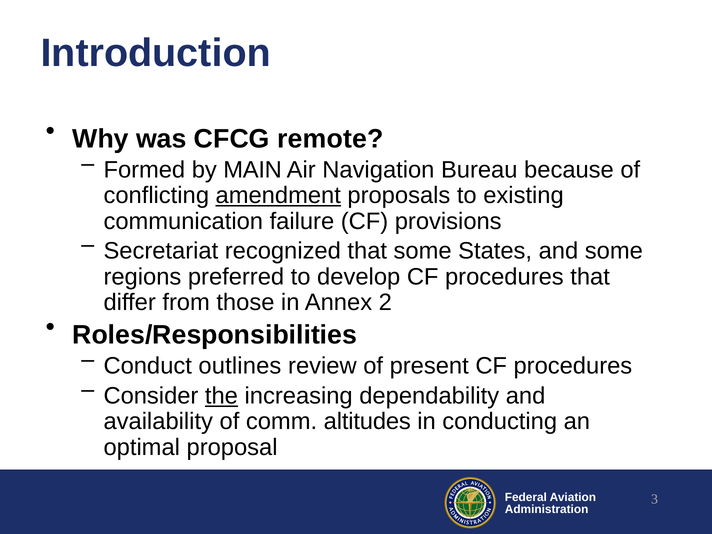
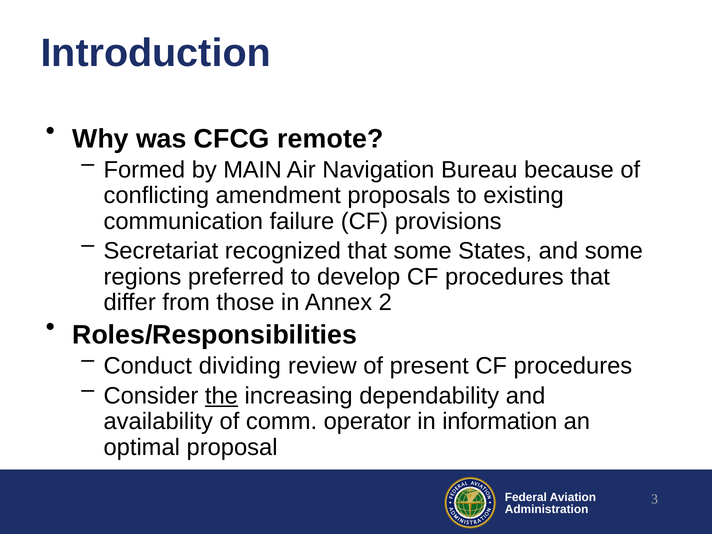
amendment underline: present -> none
outlines: outlines -> dividing
altitudes: altitudes -> operator
conducting: conducting -> information
